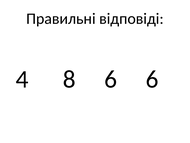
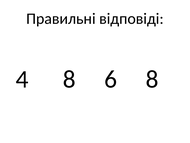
6 6: 6 -> 8
